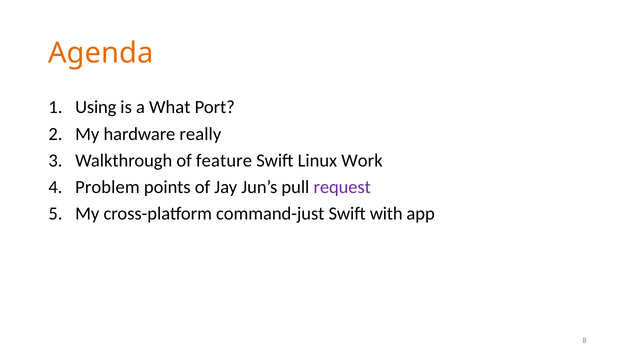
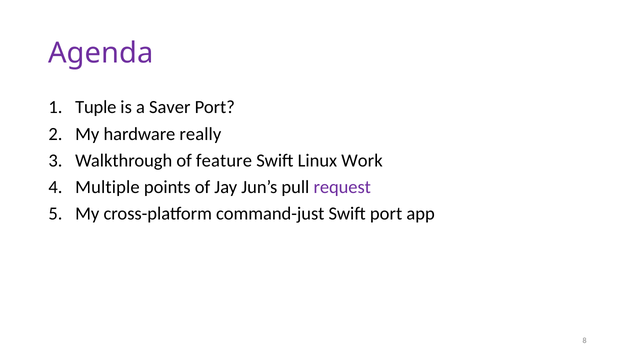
Agenda colour: orange -> purple
Using: Using -> Tuple
What: What -> Saver
Problem: Problem -> Multiple
Swift with: with -> port
